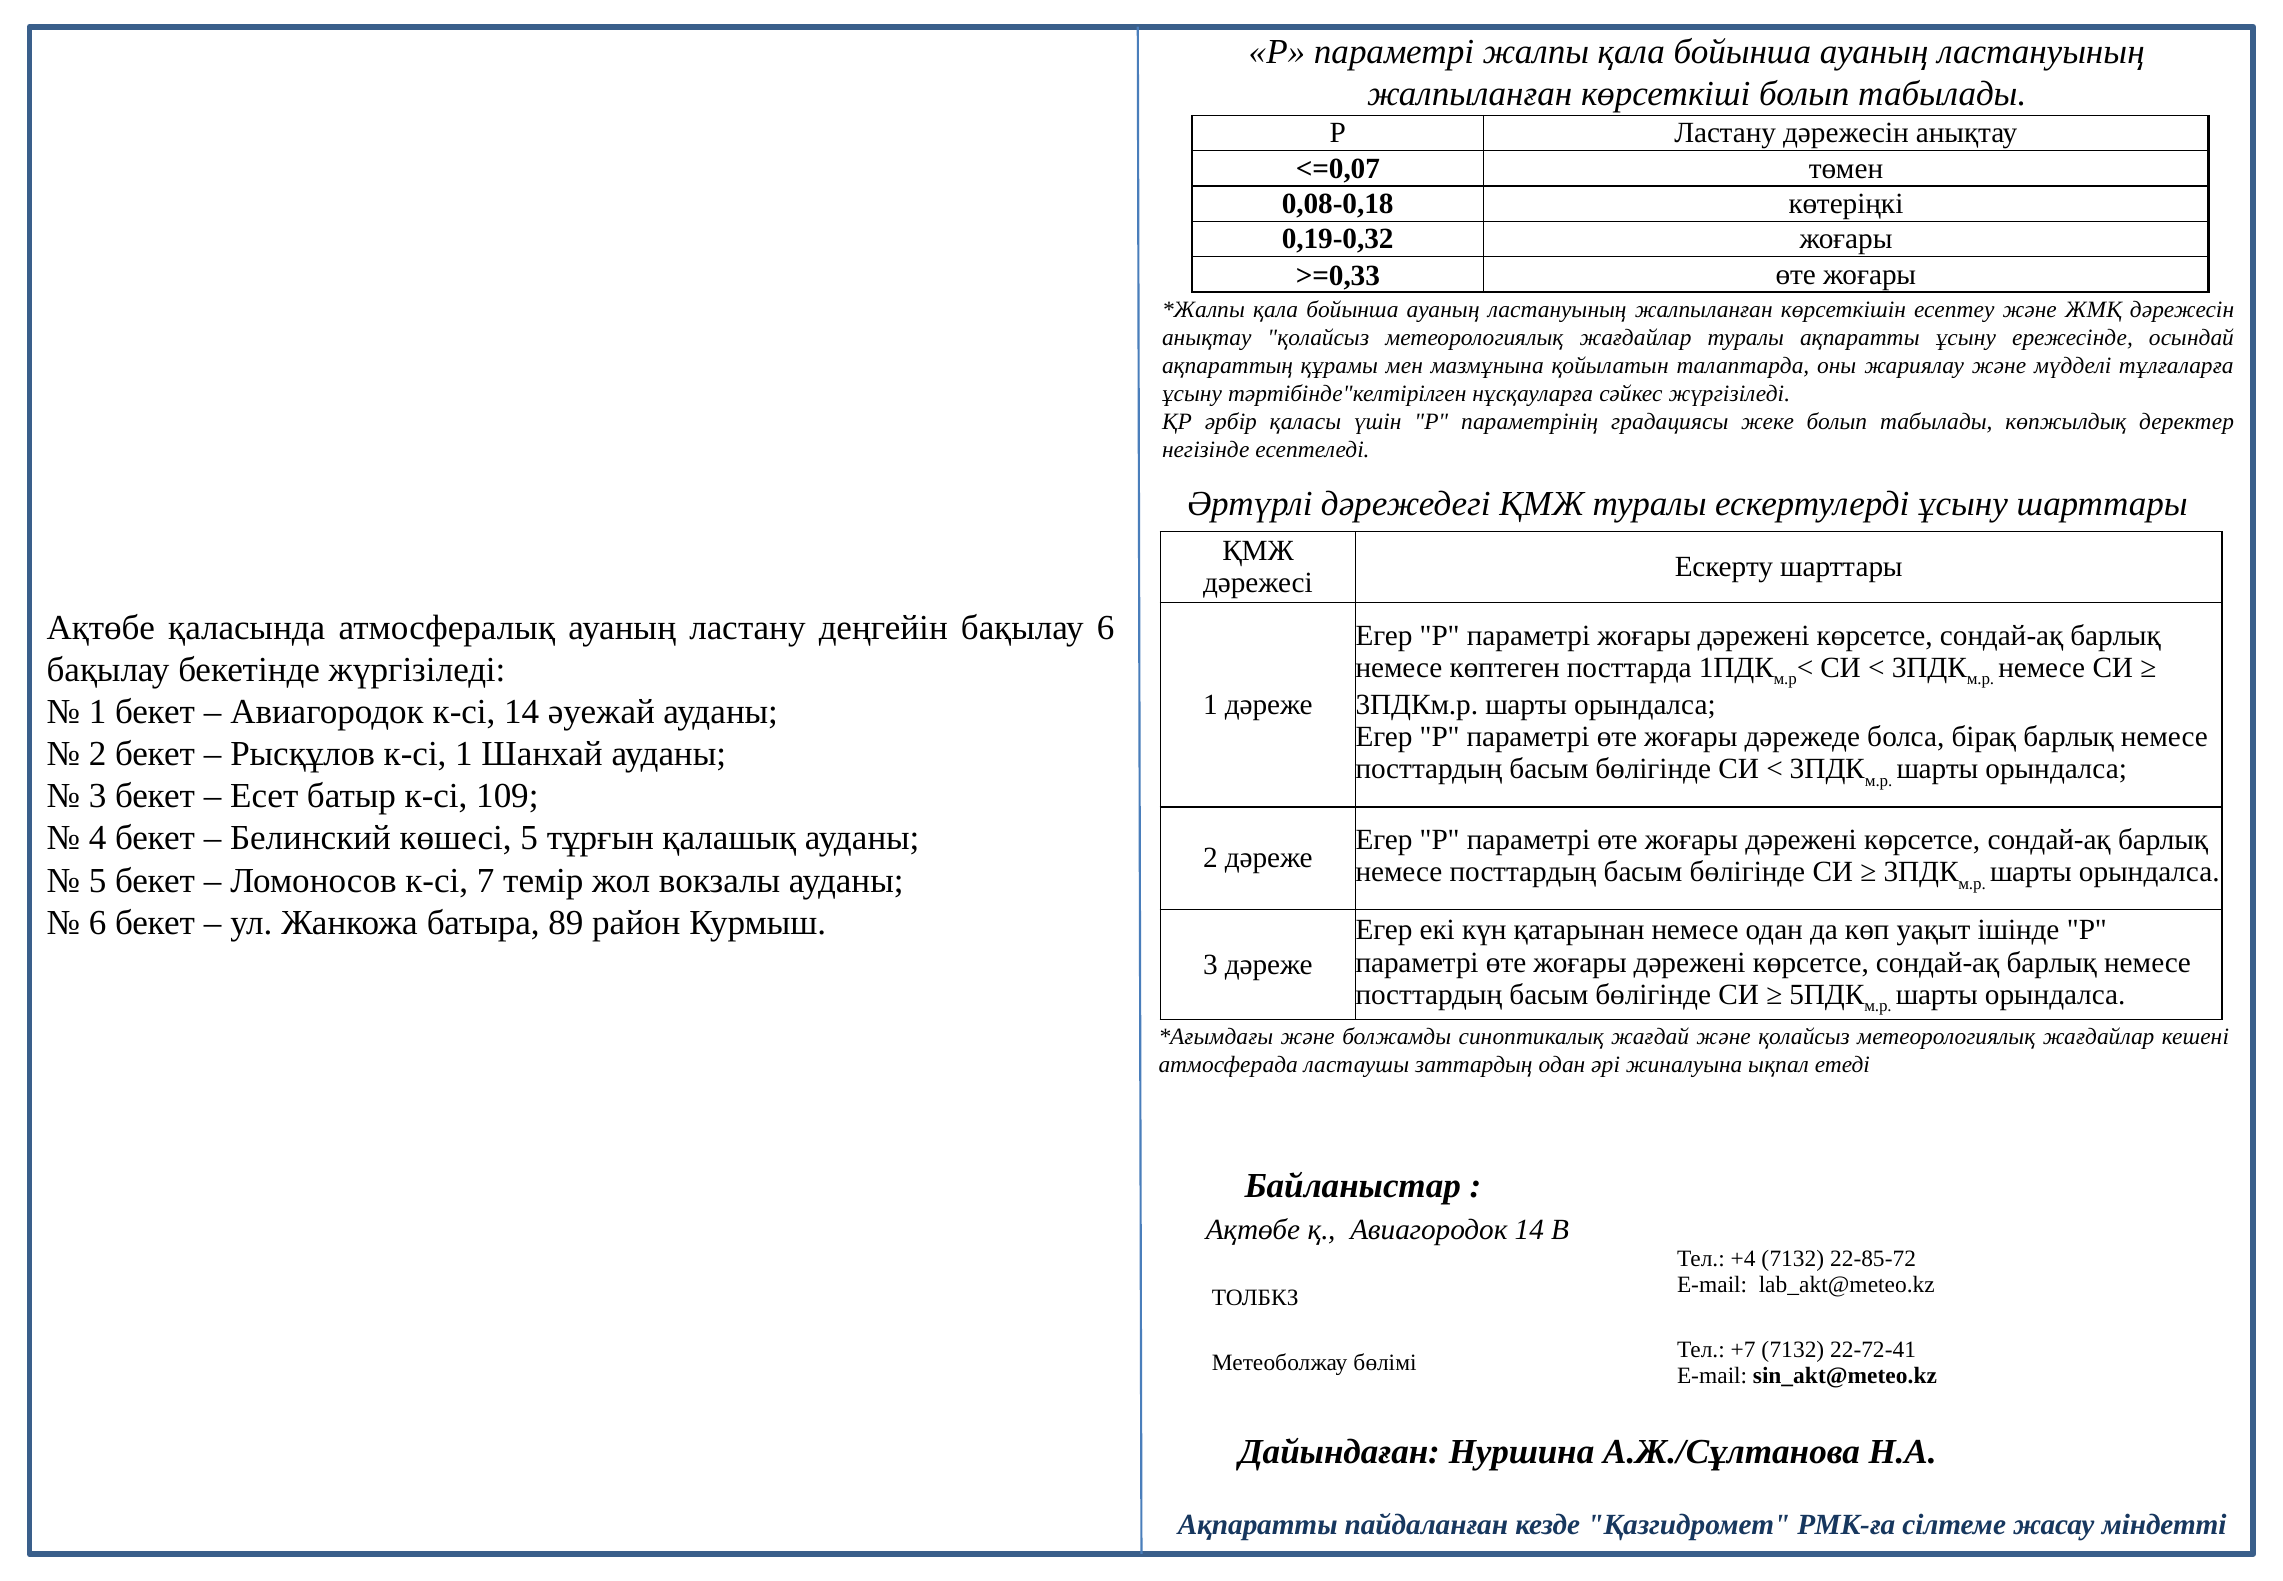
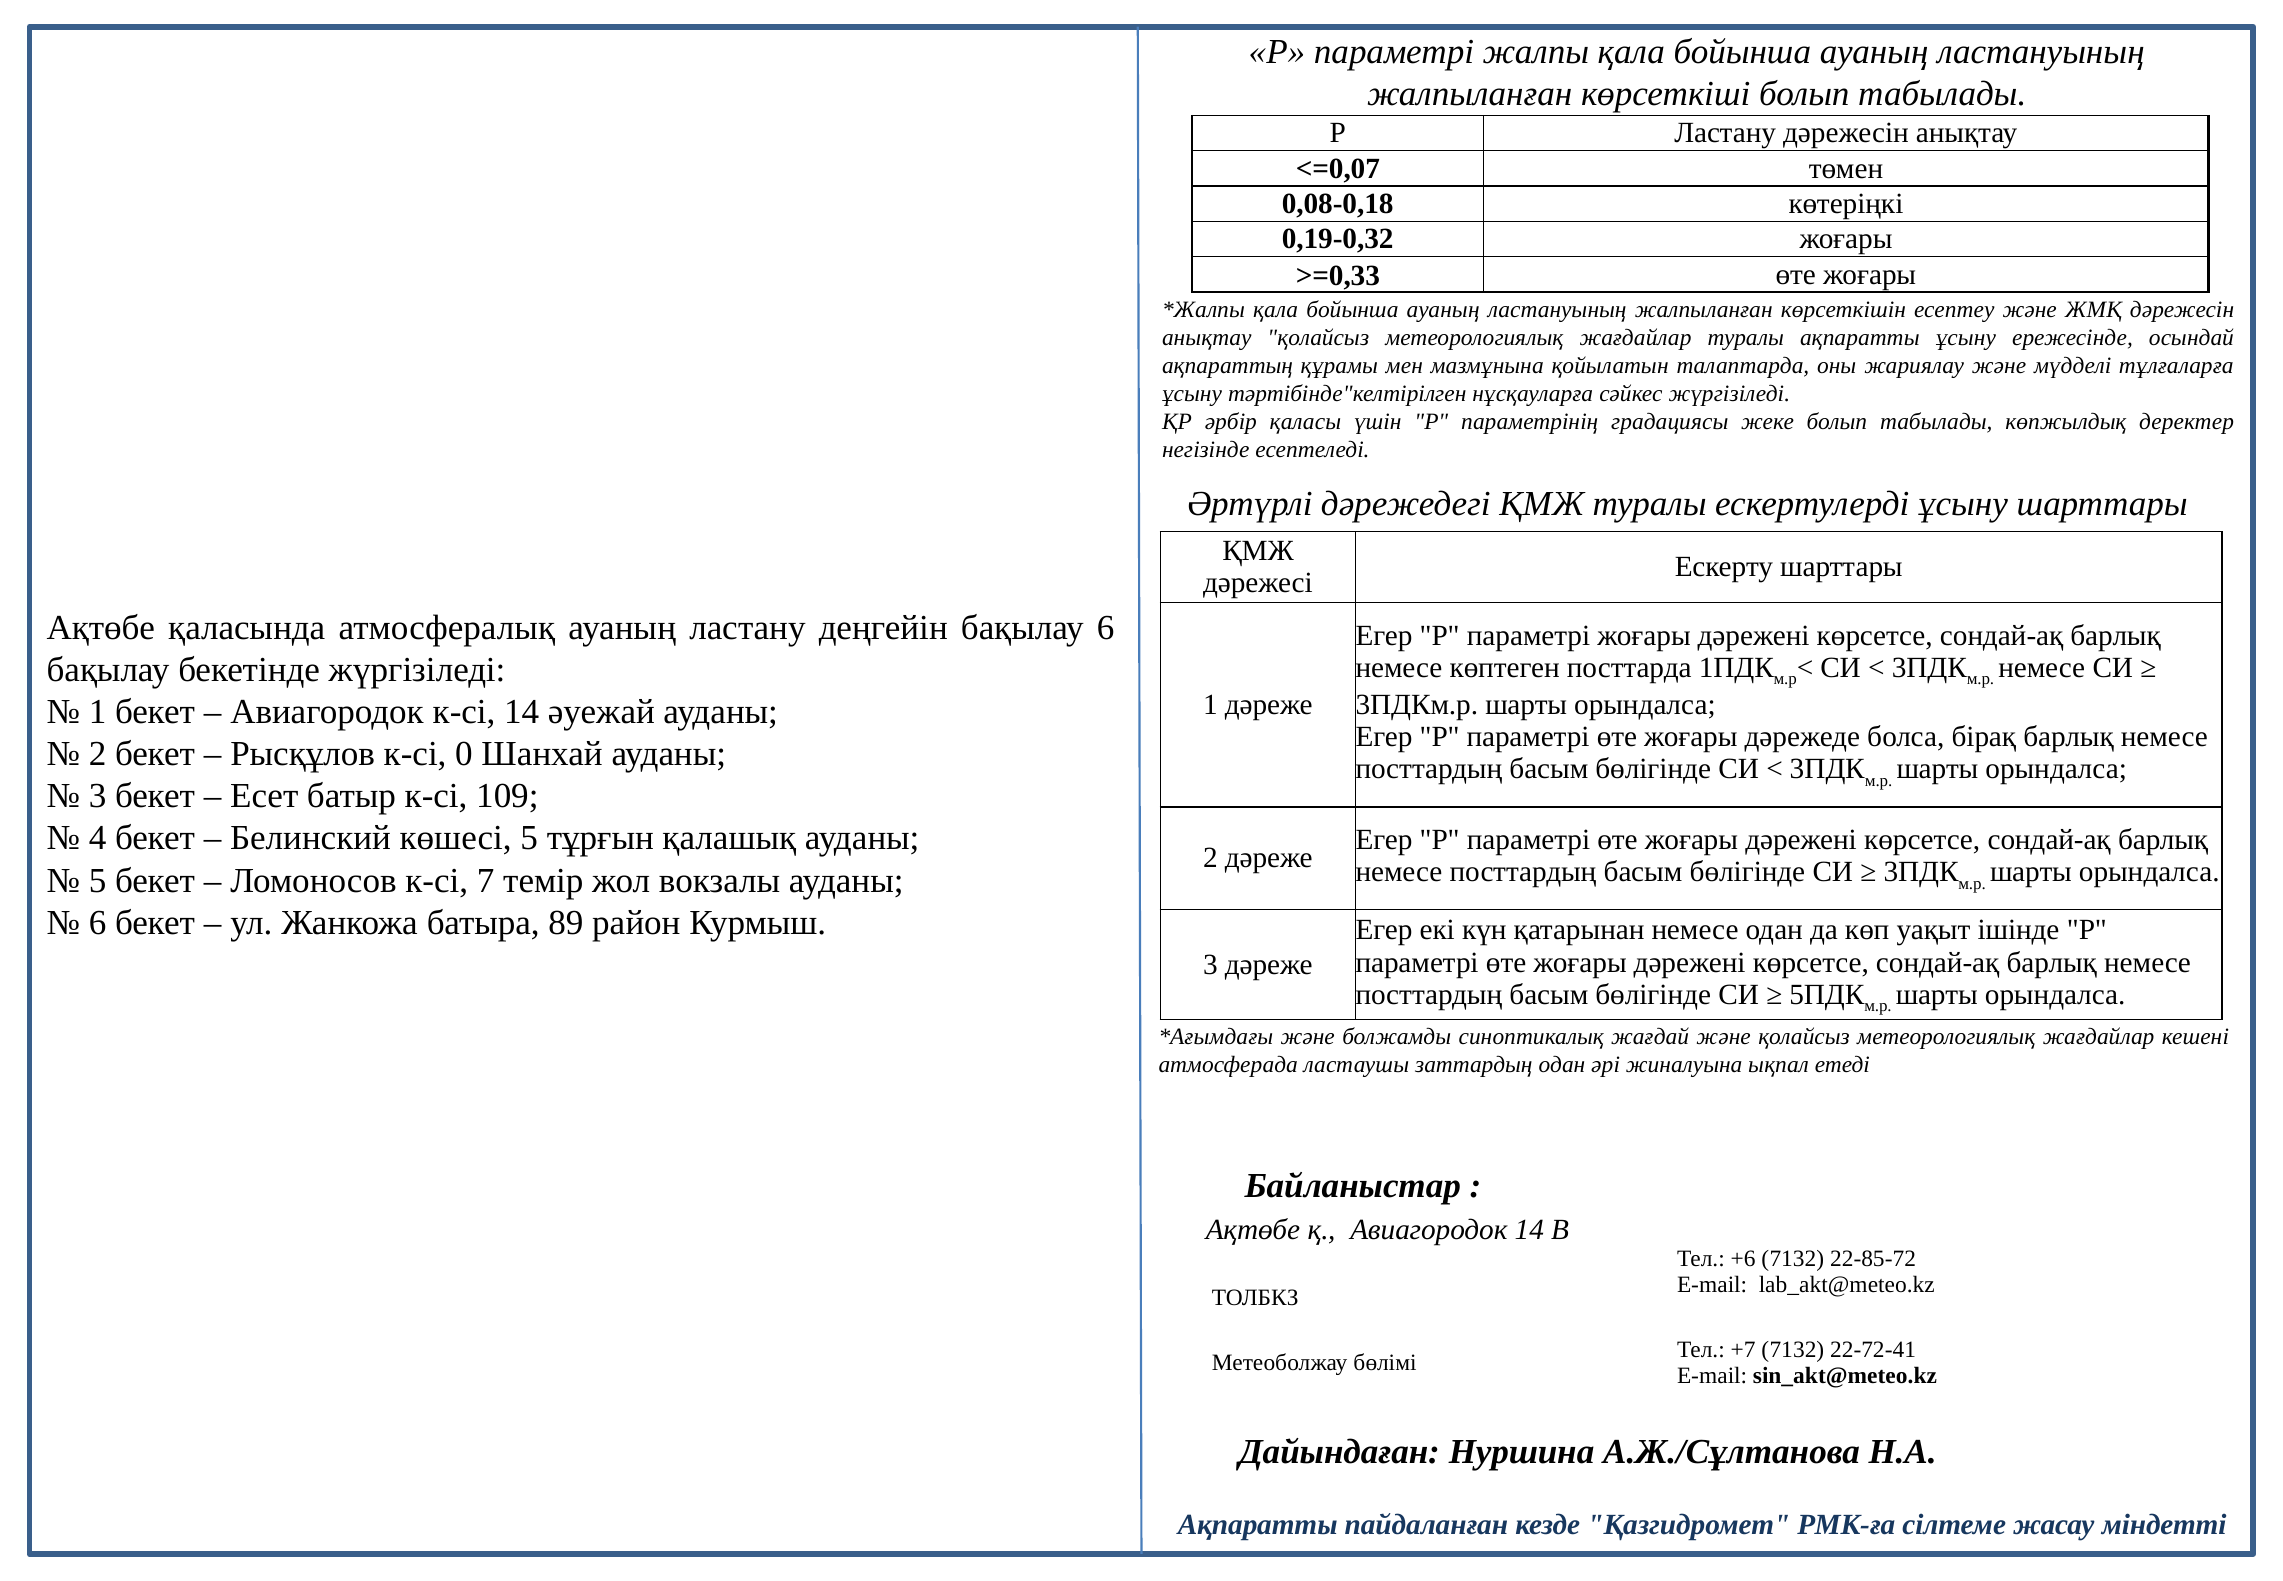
к-сі 1: 1 -> 0
+4: +4 -> +6
